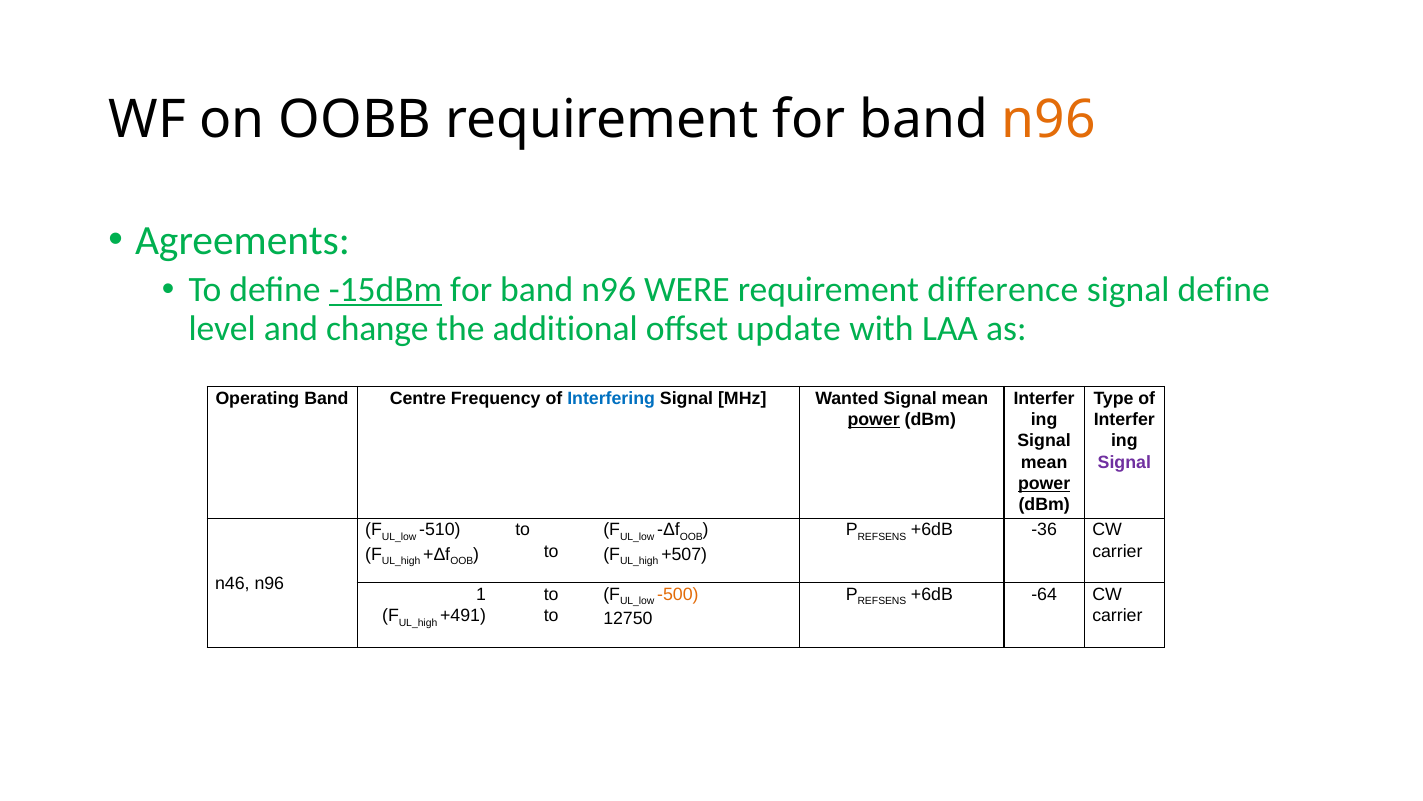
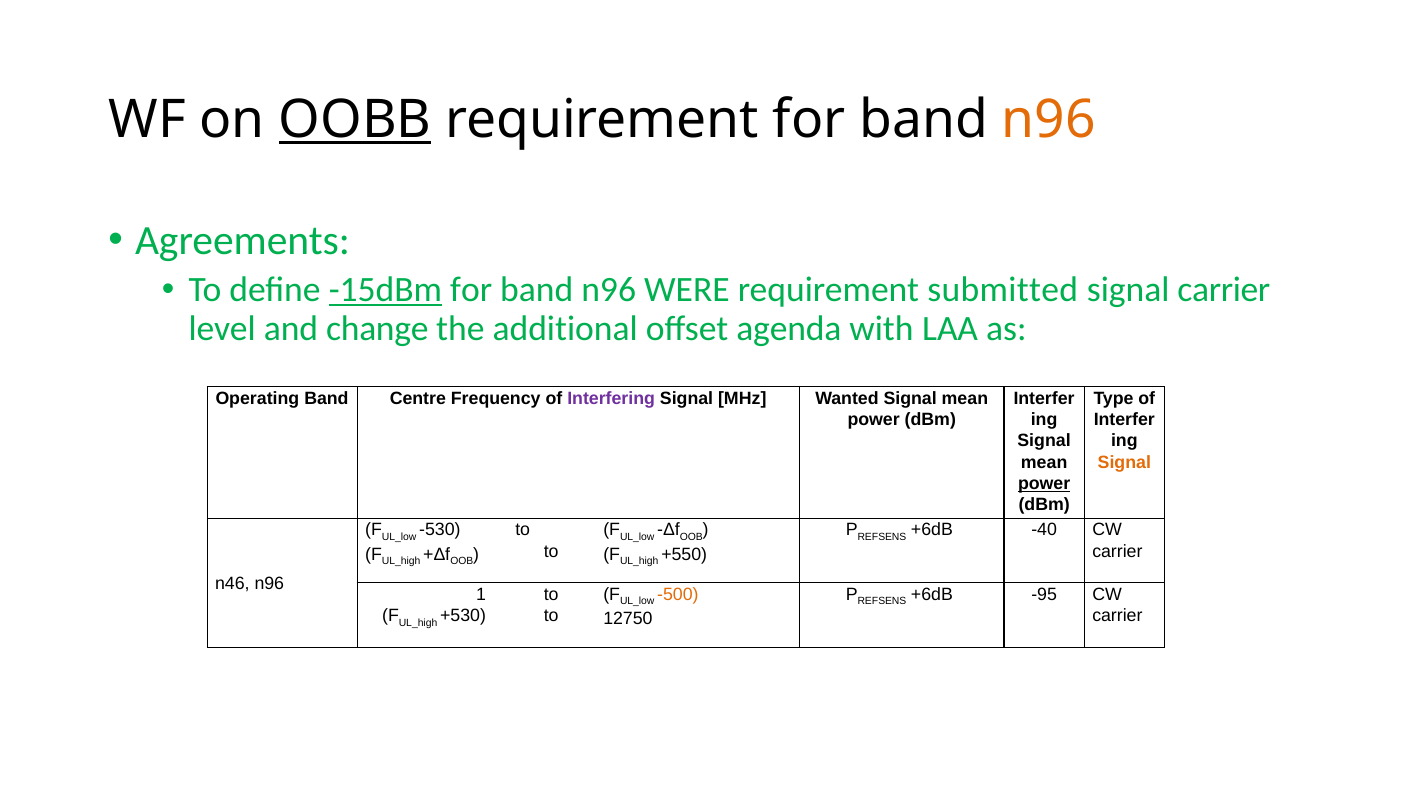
OOBB underline: none -> present
difference: difference -> submitted
signal define: define -> carrier
update: update -> agenda
Interfering colour: blue -> purple
power at (874, 419) underline: present -> none
Signal at (1124, 462) colour: purple -> orange
-510: -510 -> -530
-36: -36 -> -40
+507: +507 -> +550
-64: -64 -> -95
+491: +491 -> +530
